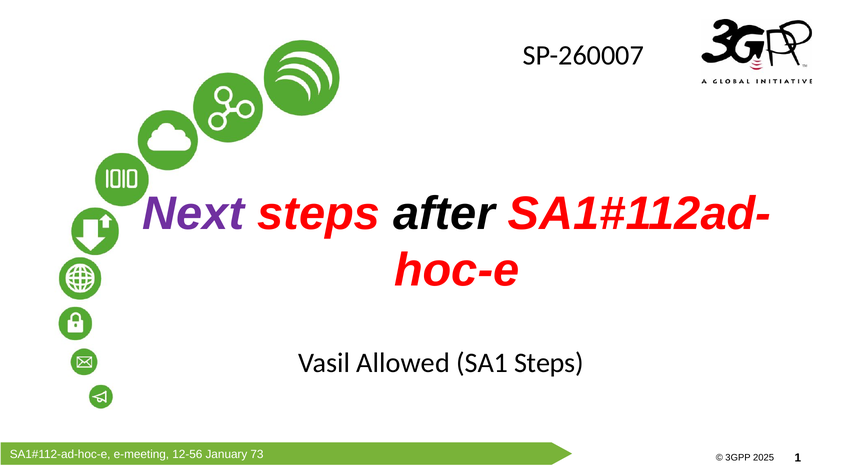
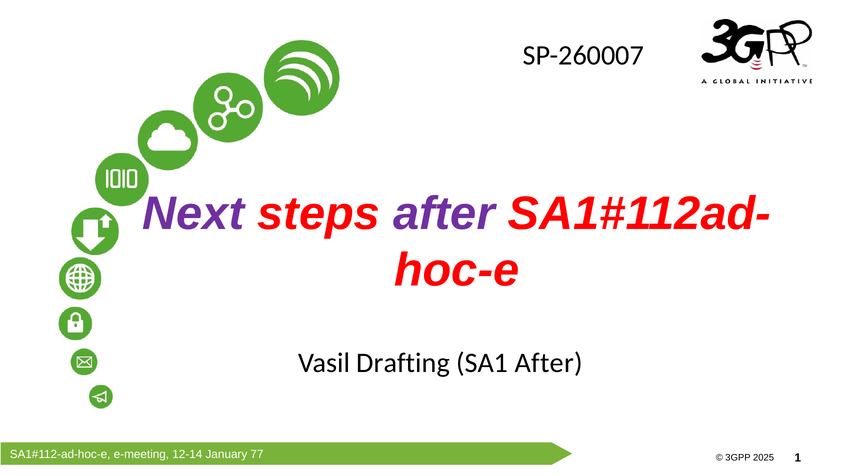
after at (444, 214) colour: black -> purple
Allowed: Allowed -> Drafting
SA1 Steps: Steps -> After
12-56: 12-56 -> 12-14
73: 73 -> 77
